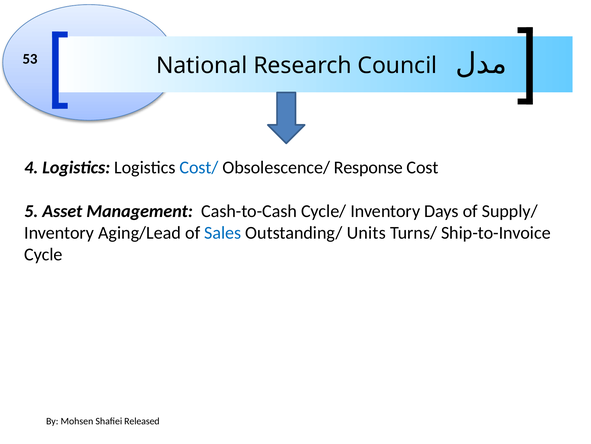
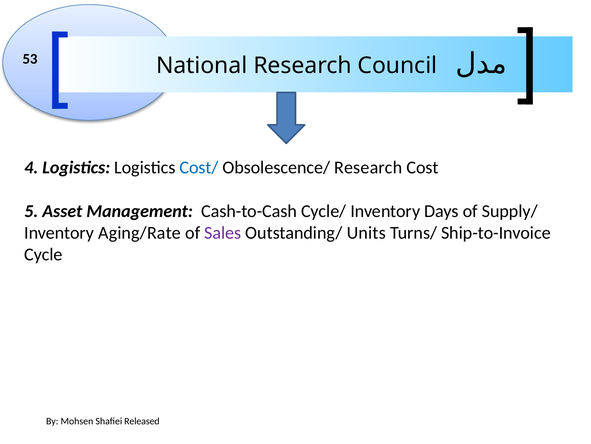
Obsolescence/ Response: Response -> Research
Aging/Lead: Aging/Lead -> Aging/Rate
Sales colour: blue -> purple
